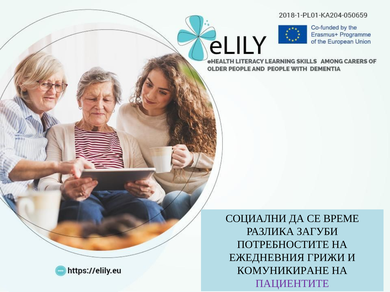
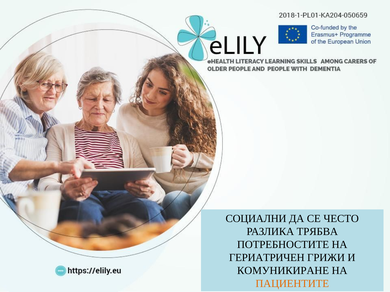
ВРЕМЕ: ВРЕМЕ -> ЧЕСТО
ЗАГУБИ: ЗАГУБИ -> ТРЯБВА
ЕЖЕДНЕВНИЯ: ЕЖЕДНЕВНИЯ -> ГЕРИАТРИЧЕН
ПАЦИЕНТИТЕ colour: purple -> orange
